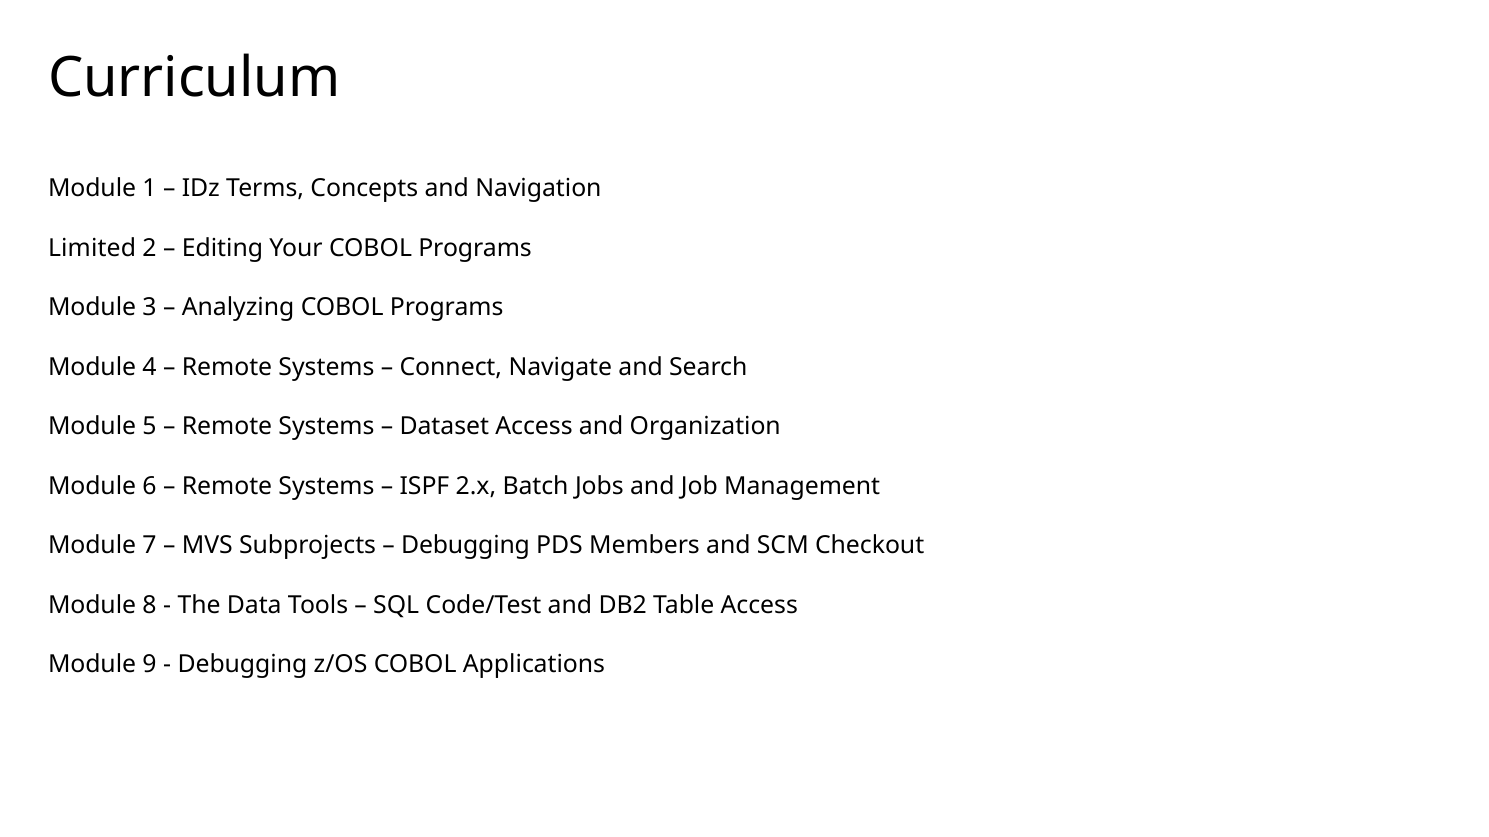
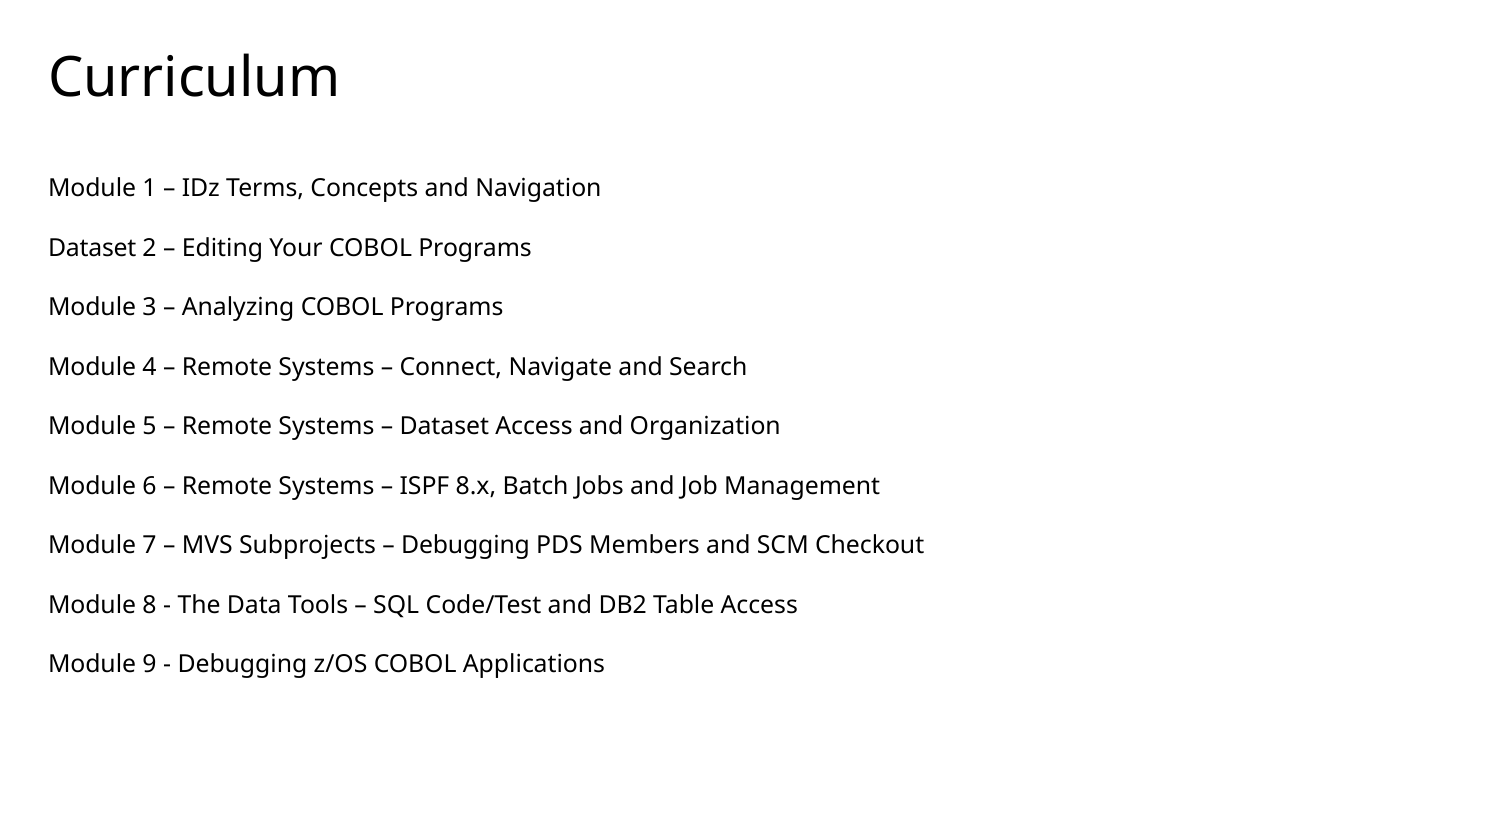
Limited at (92, 248): Limited -> Dataset
2.x: 2.x -> 8.x
